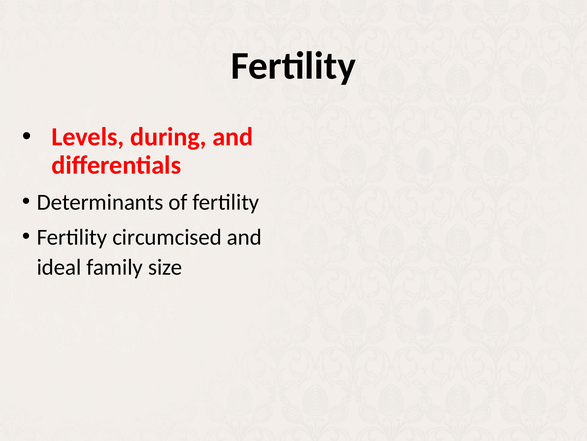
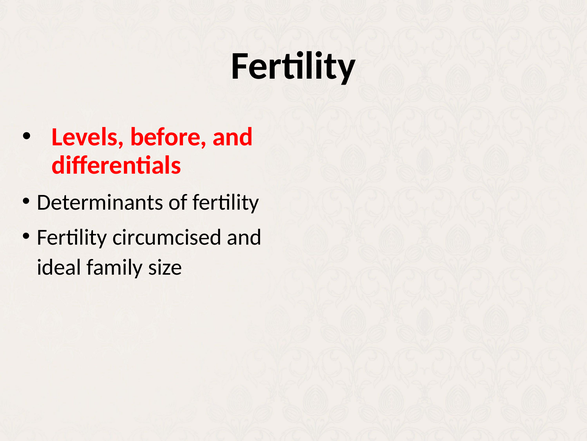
during: during -> before
